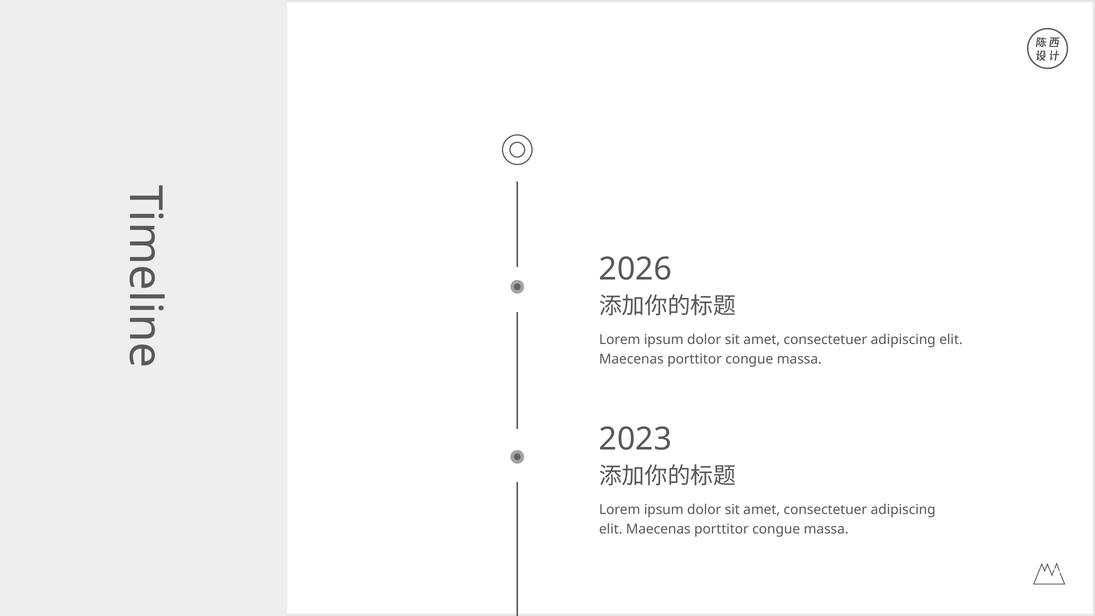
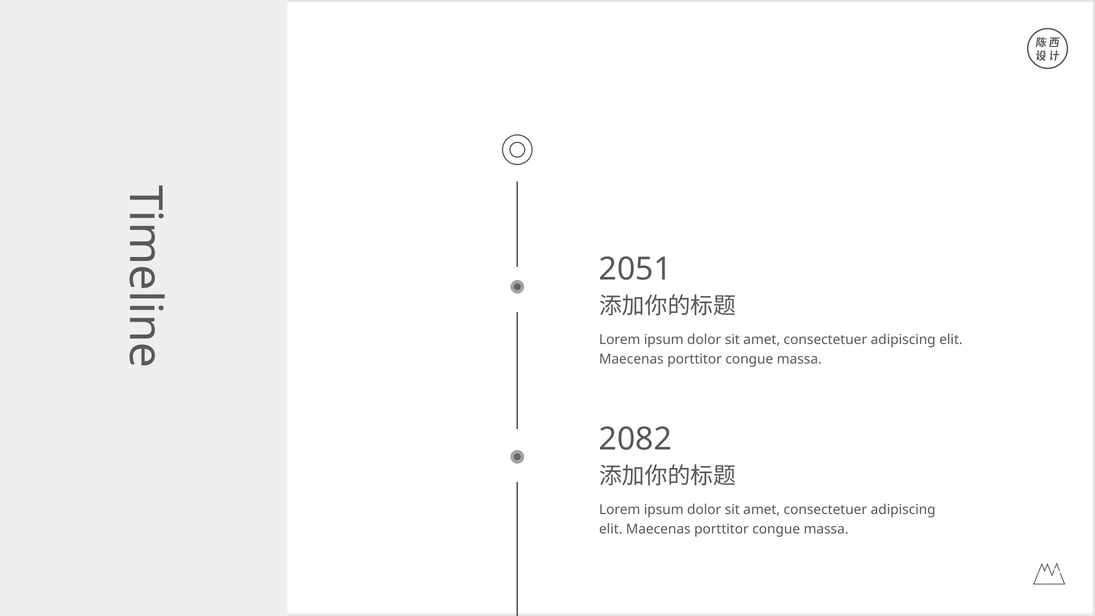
2026: 2026 -> 2051
2023: 2023 -> 2082
